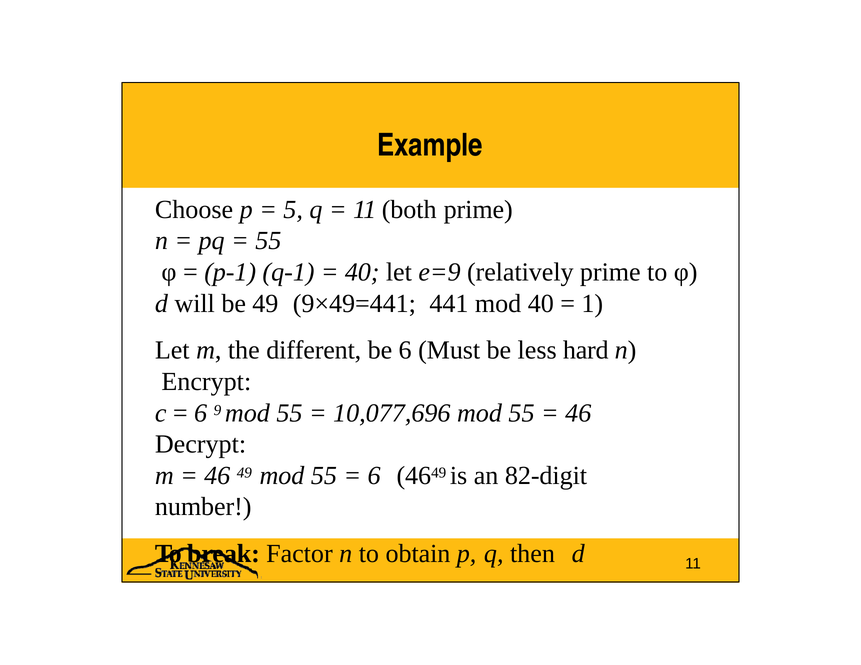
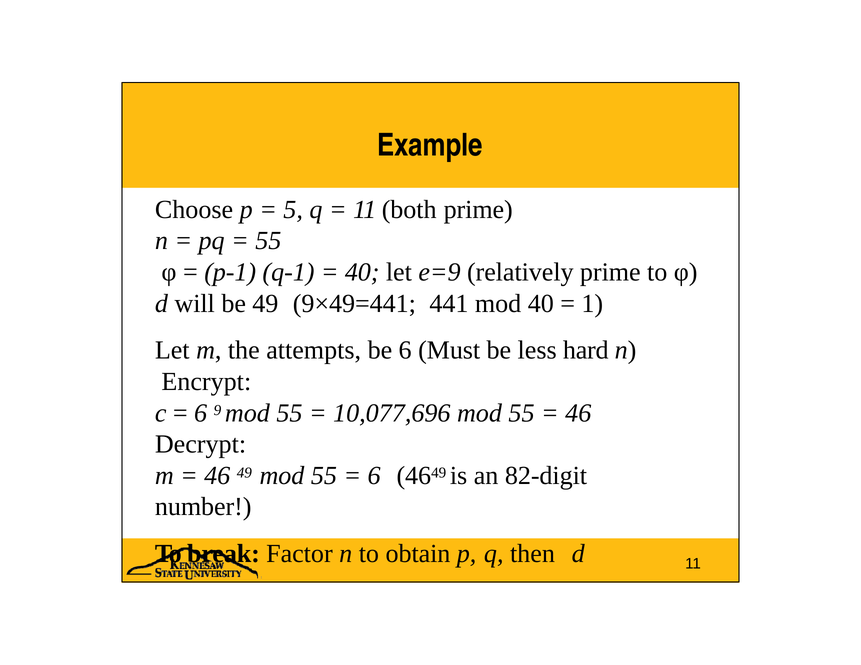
different: different -> attempts
